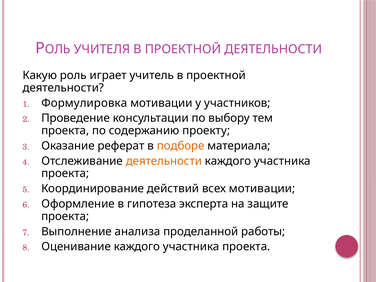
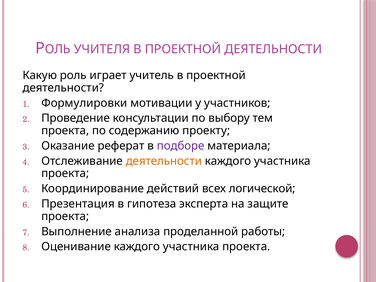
Формулировка: Формулировка -> Формулировки
подборе colour: orange -> purple
всех мотивации: мотивации -> логической
Оформление: Оформление -> Презентация
